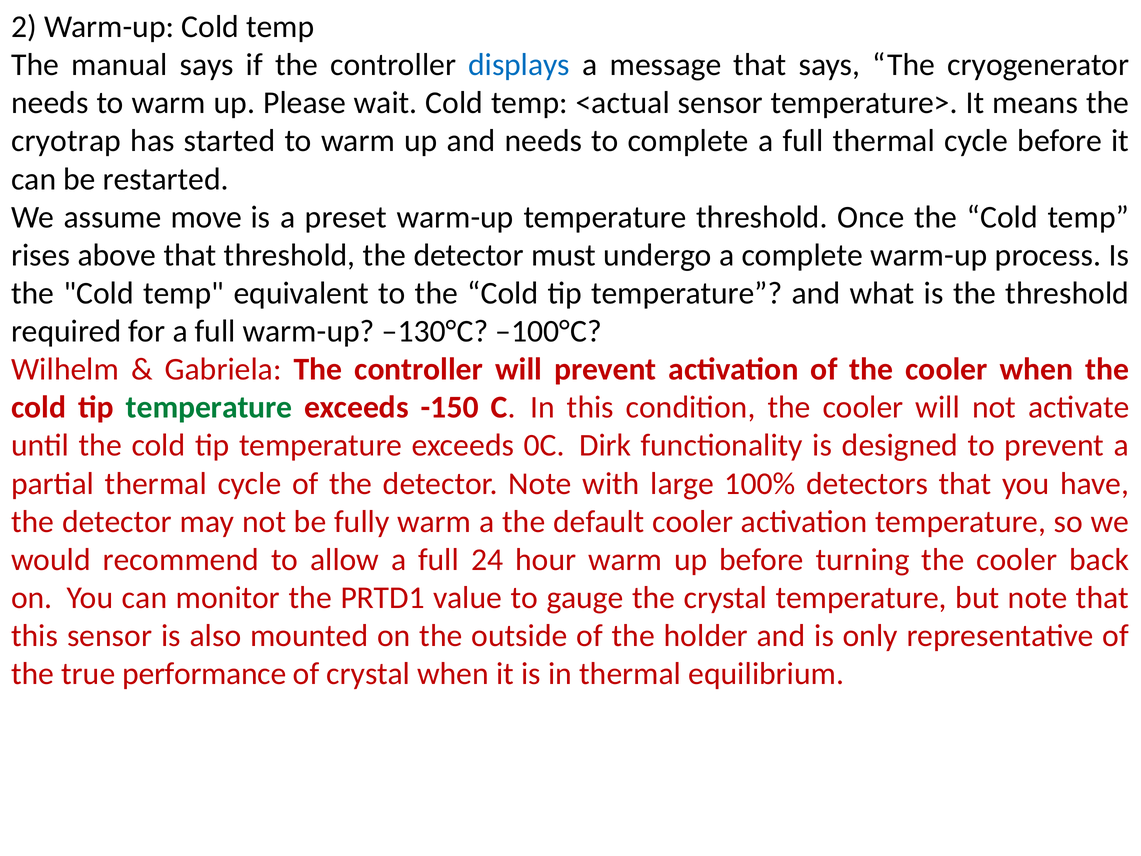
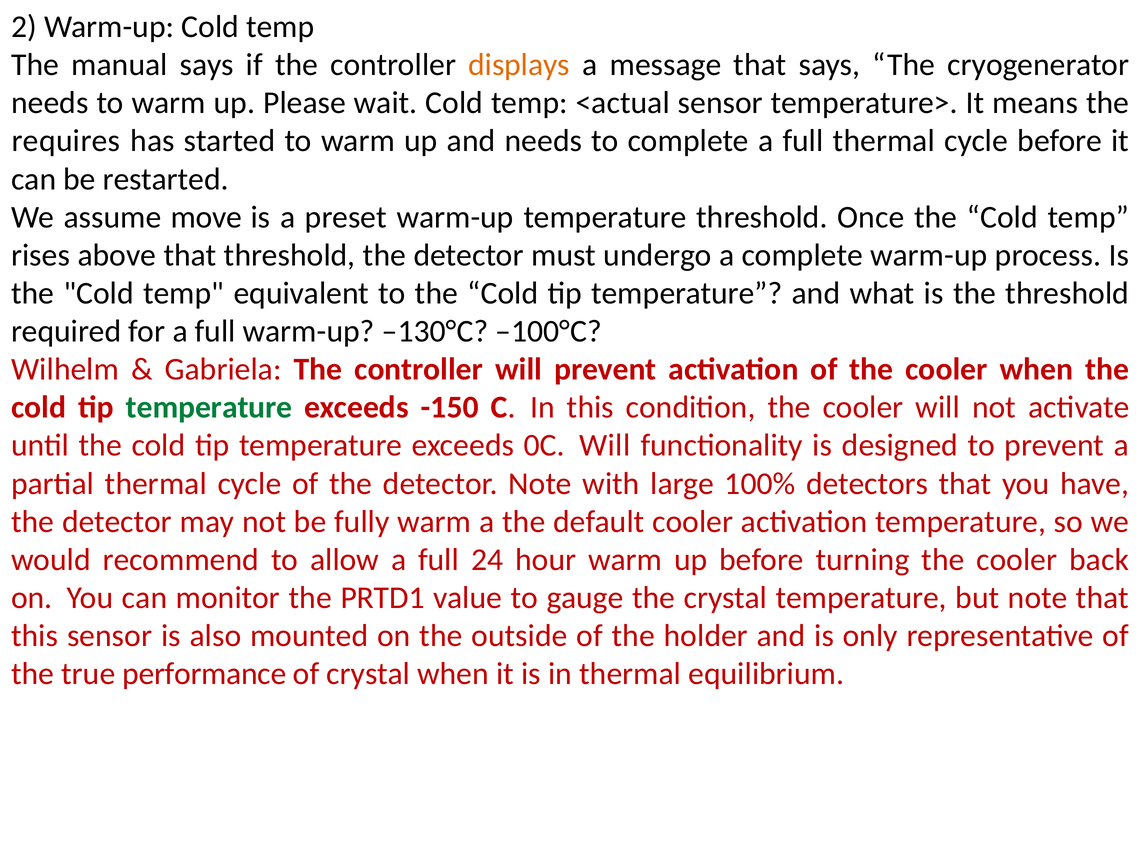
displays colour: blue -> orange
cryotrap: cryotrap -> requires
0C Dirk: Dirk -> Will
